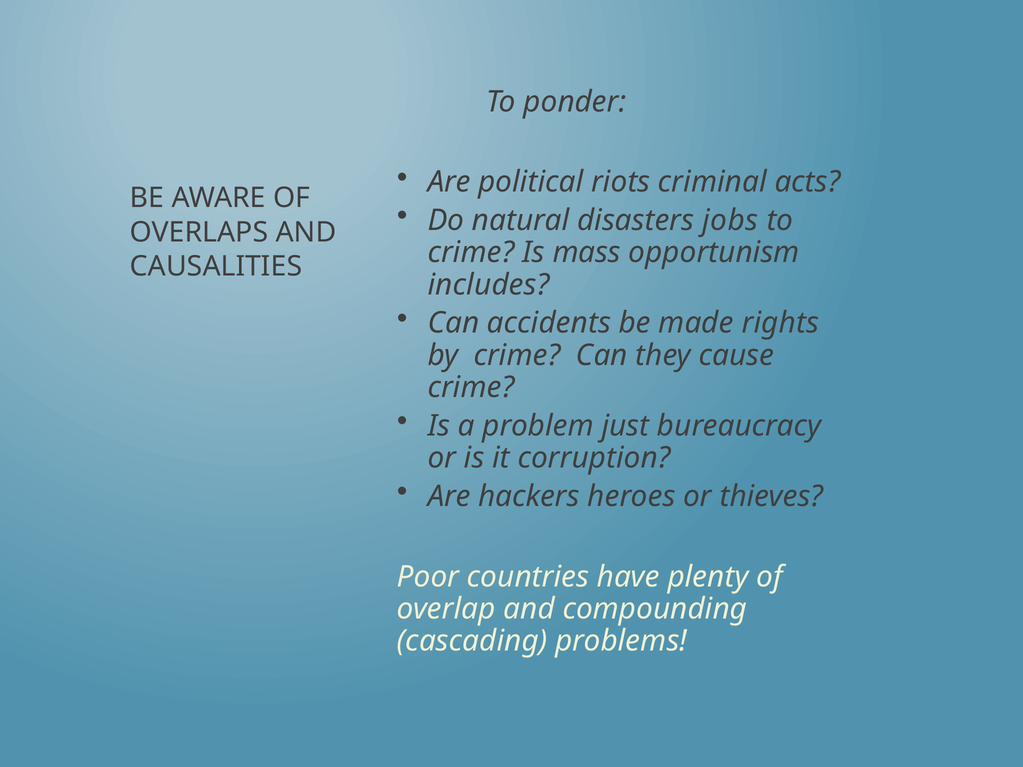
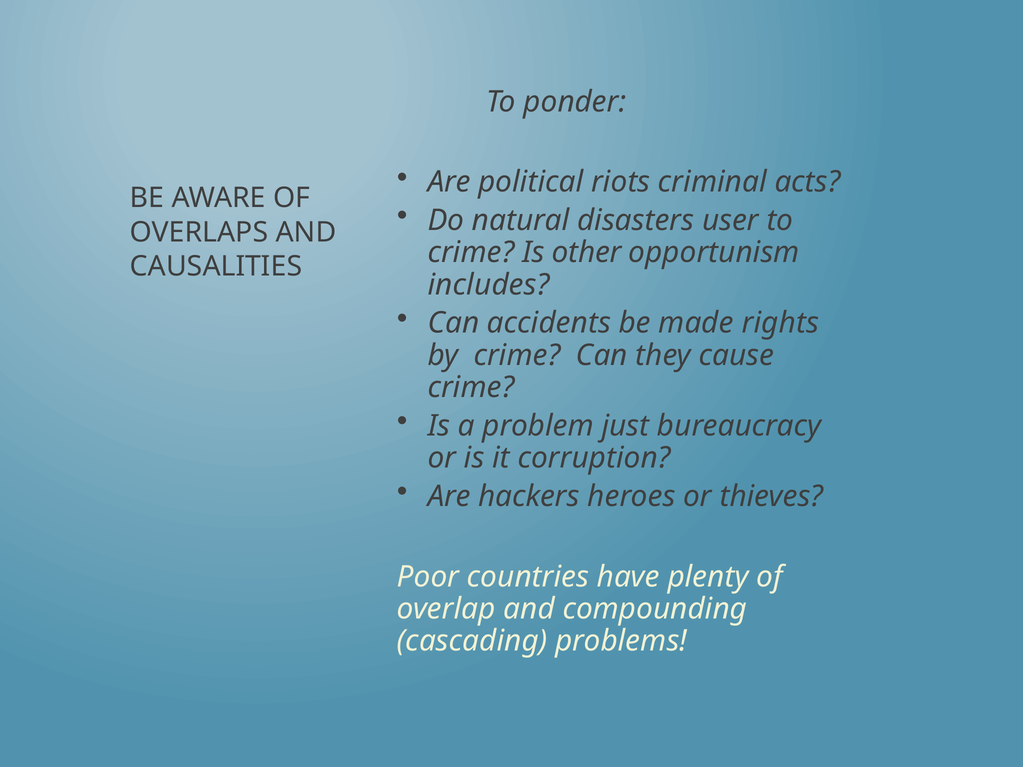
jobs: jobs -> user
mass: mass -> other
